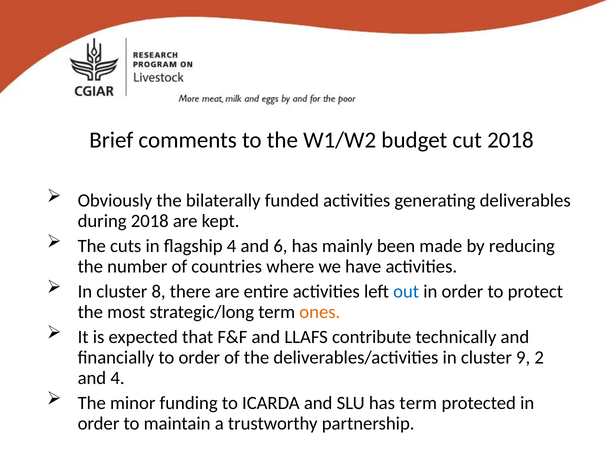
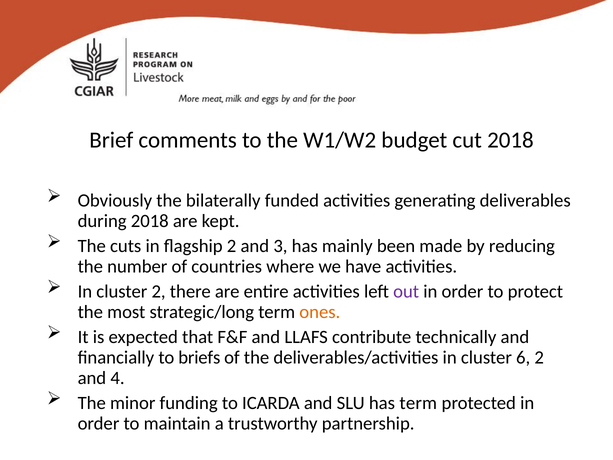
flagship 4: 4 -> 2
6: 6 -> 3
cluster 8: 8 -> 2
out colour: blue -> purple
to order: order -> briefs
9: 9 -> 6
